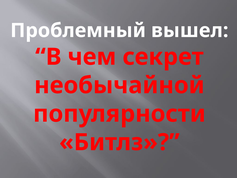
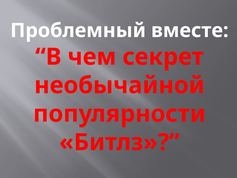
вышел: вышел -> вместе
